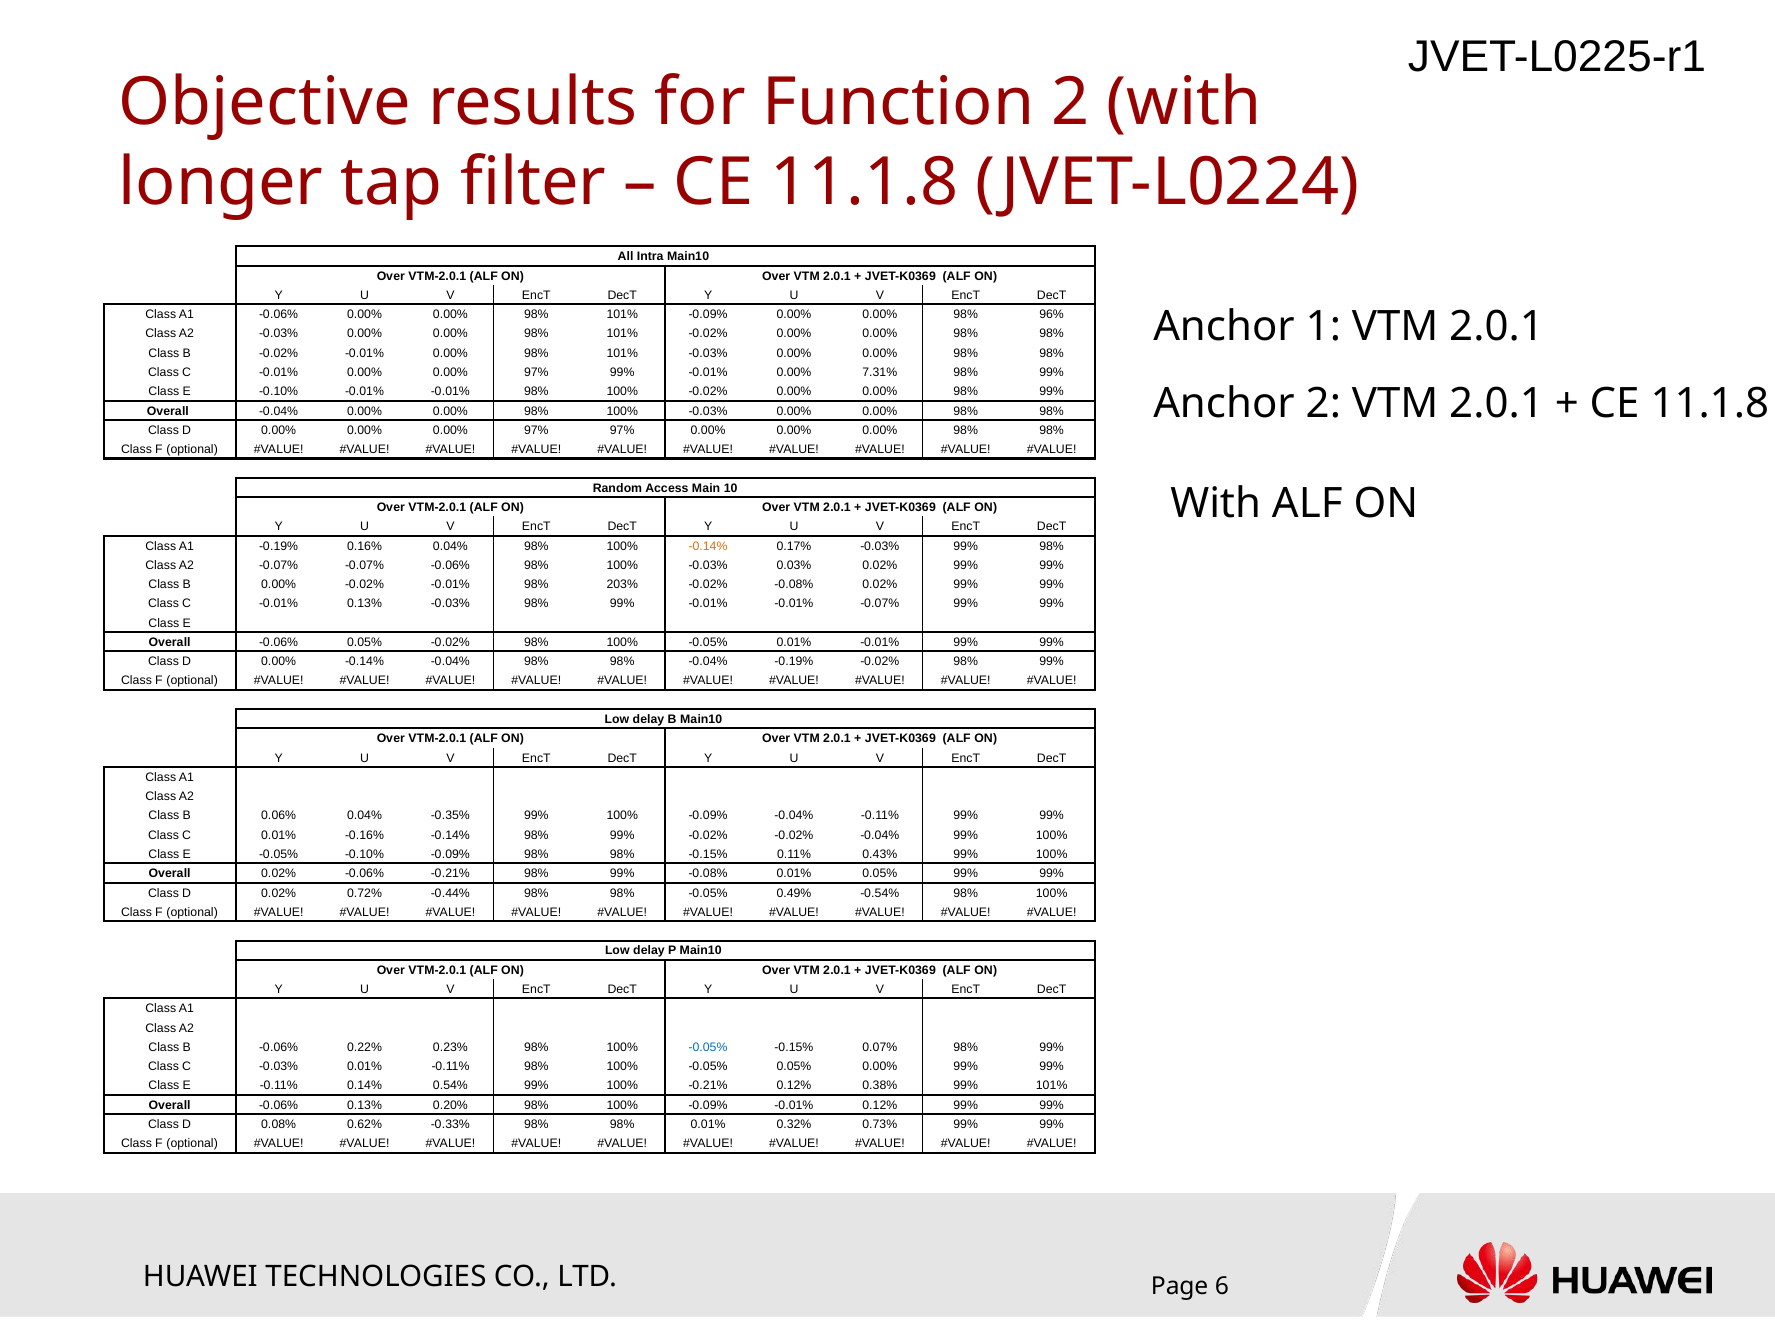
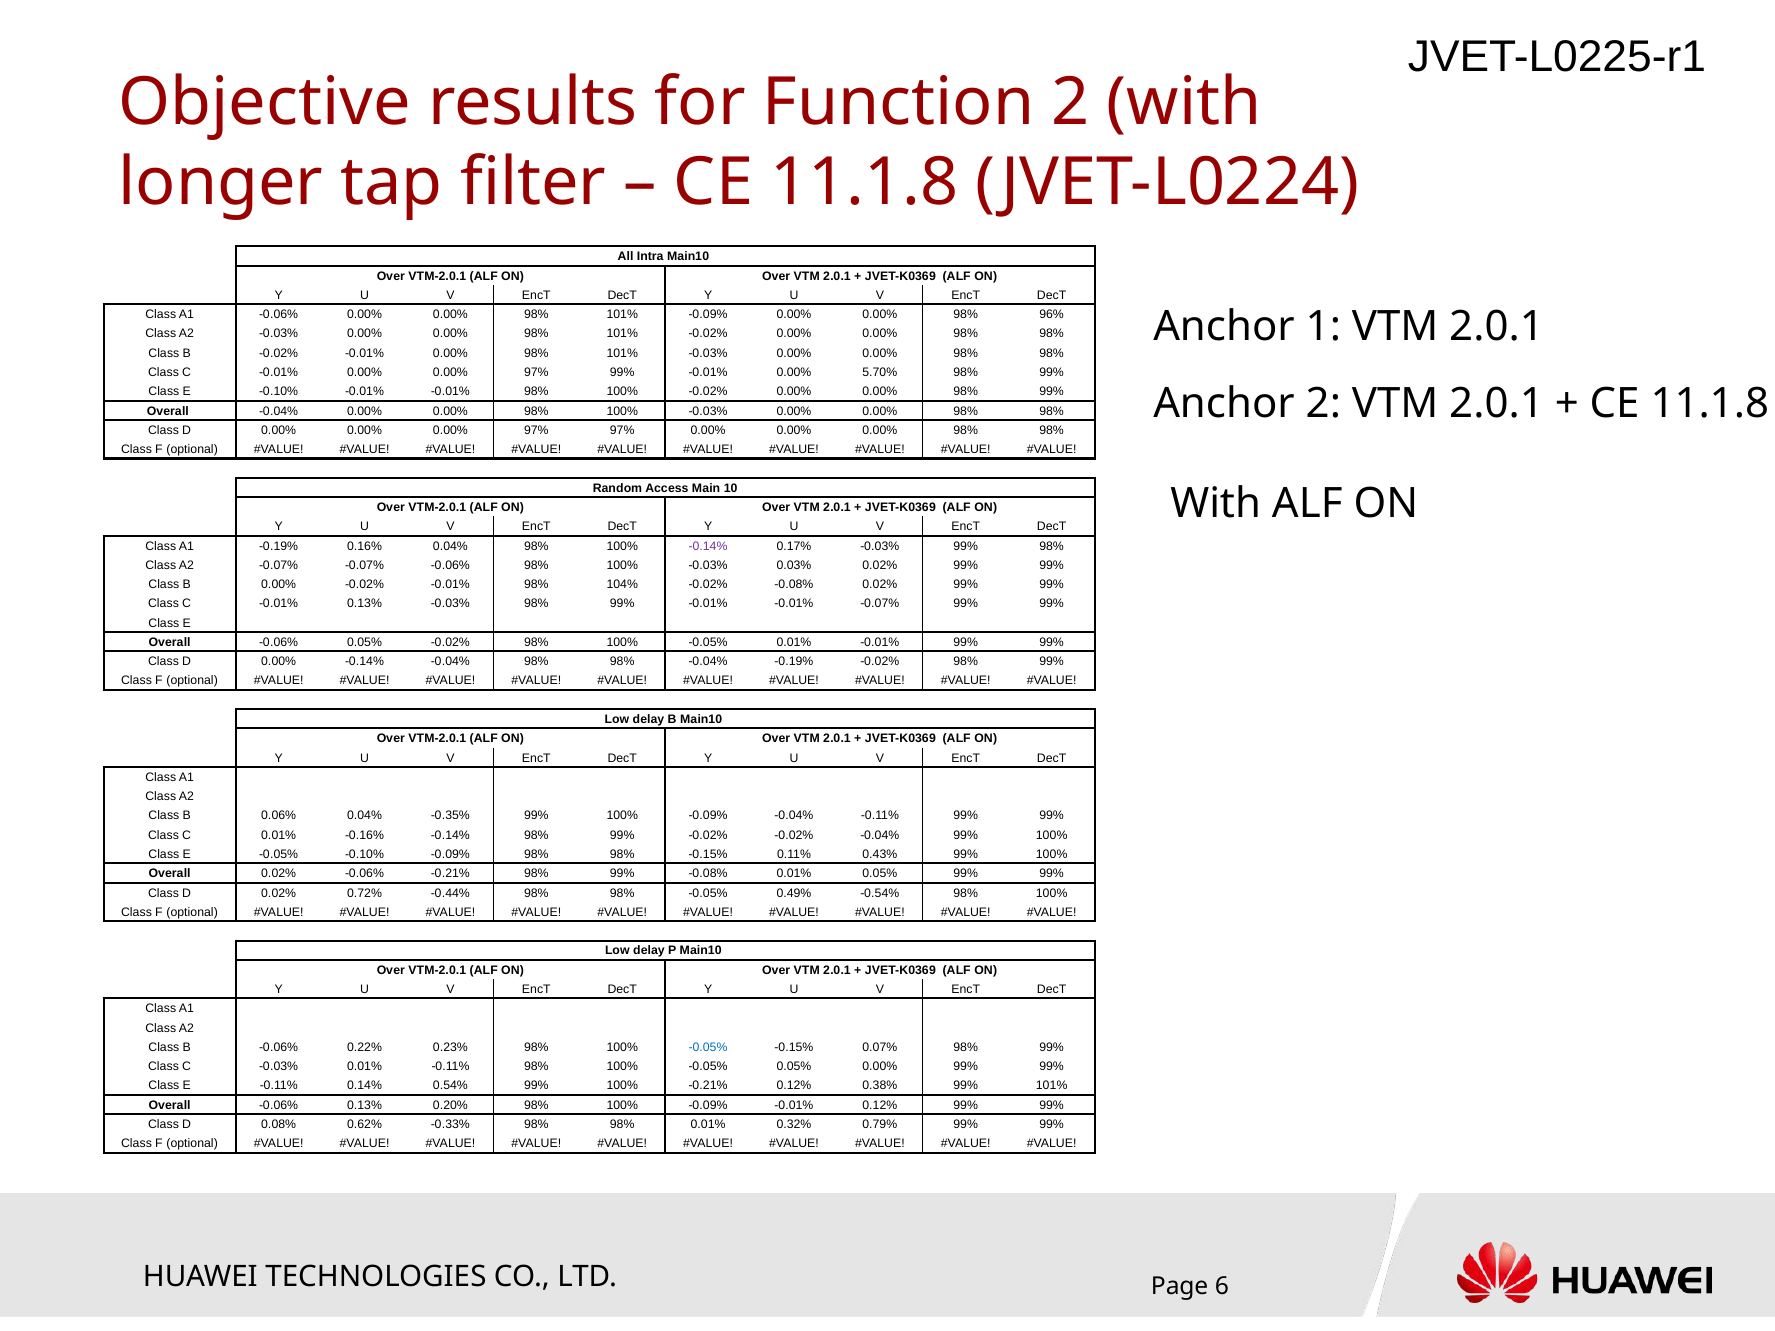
7.31%: 7.31% -> 5.70%
-0.14% at (708, 546) colour: orange -> purple
203%: 203% -> 104%
0.73%: 0.73% -> 0.79%
